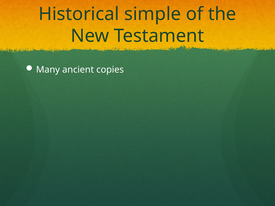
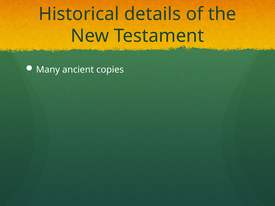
simple: simple -> details
